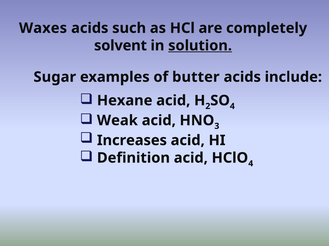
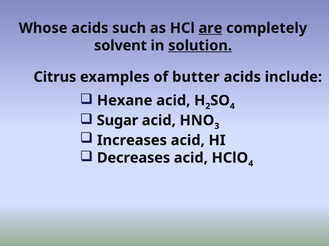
Waxes: Waxes -> Whose
are underline: none -> present
Sugar: Sugar -> Citrus
Weak: Weak -> Sugar
Definition: Definition -> Decreases
